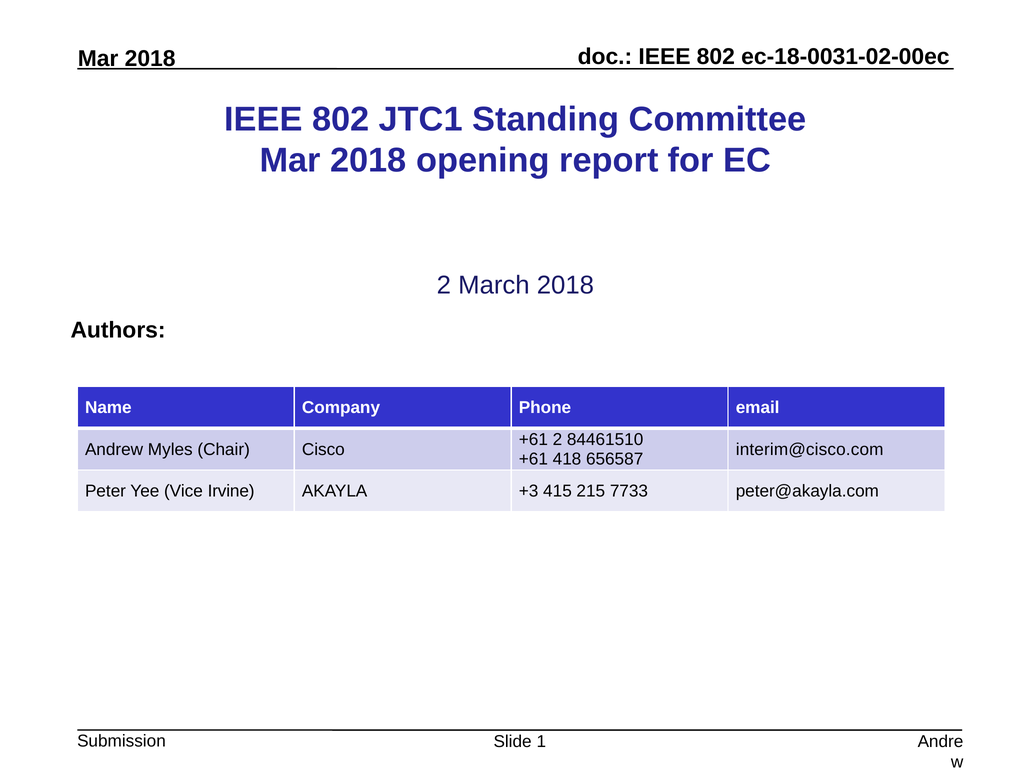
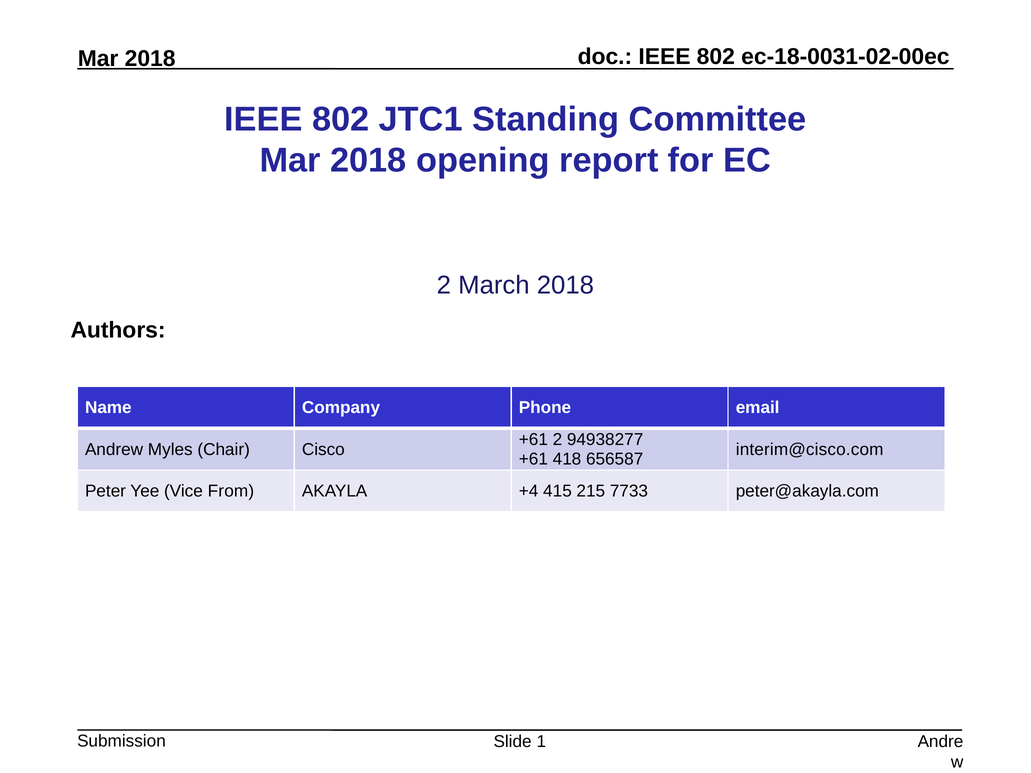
84461510: 84461510 -> 94938277
Irvine: Irvine -> From
+3: +3 -> +4
